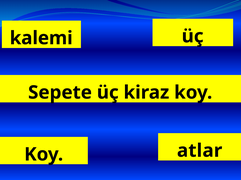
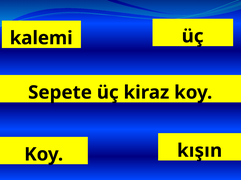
atlar: atlar -> kışın
